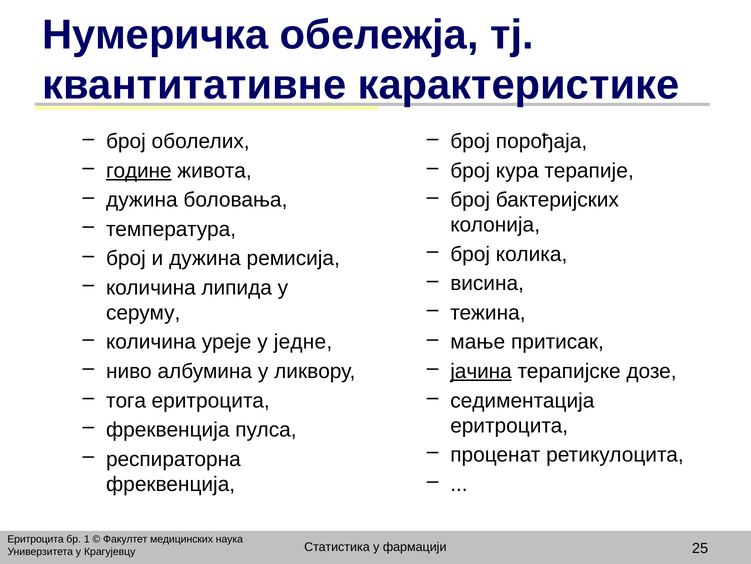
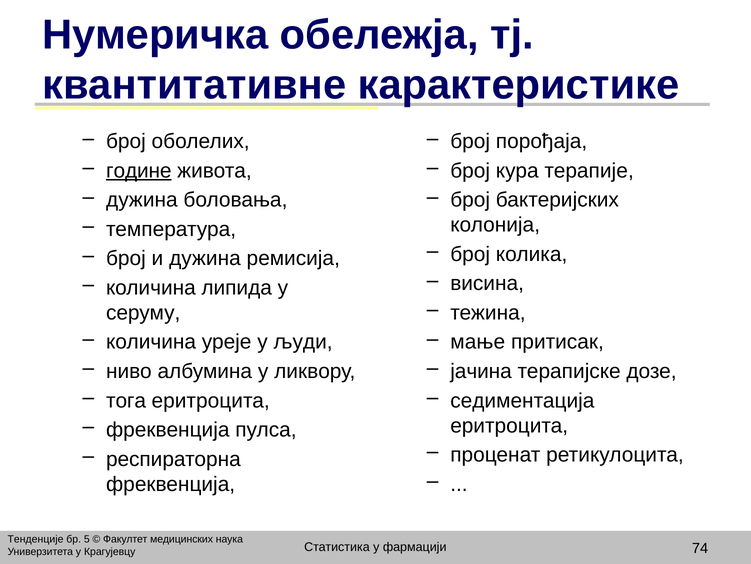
једне: једне -> људи
јачина underline: present -> none
Еритроцита at (36, 538): Еритроцита -> Тенденције
1: 1 -> 5
25: 25 -> 74
